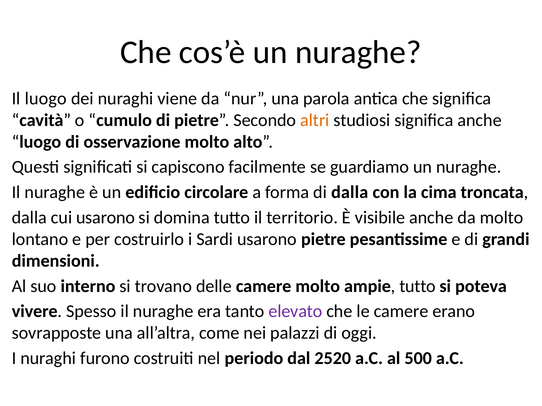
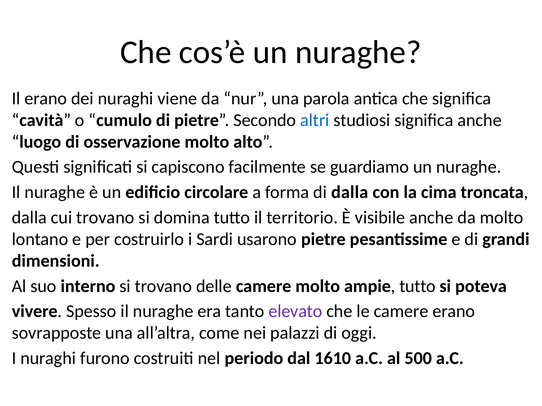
Il luogo: luogo -> erano
altri colour: orange -> blue
cui usarono: usarono -> trovano
2520: 2520 -> 1610
